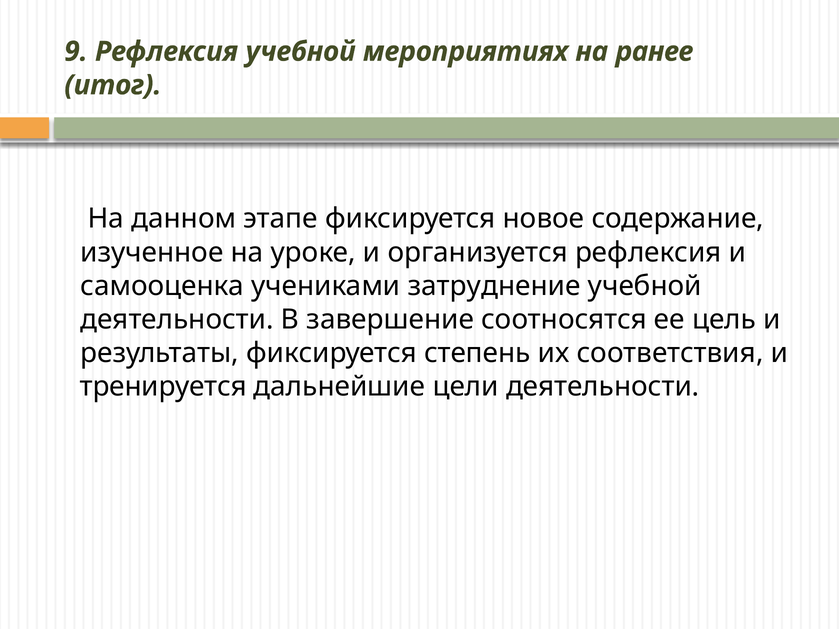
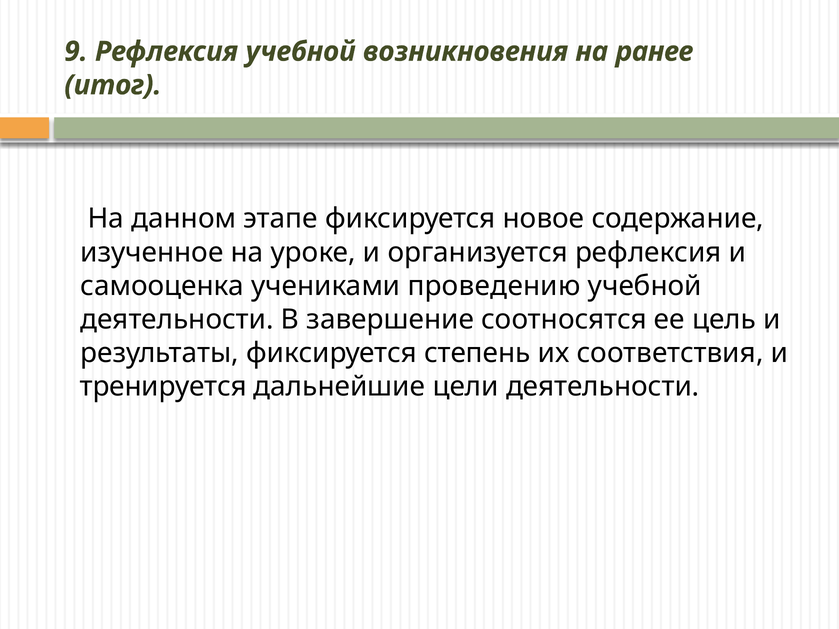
мероприятиях: мероприятиях -> возникновения
затруднение: затруднение -> проведению
